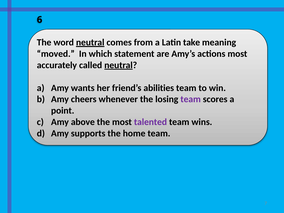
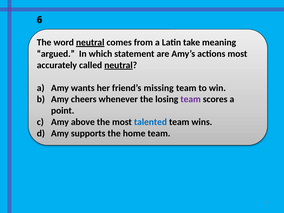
moved: moved -> argued
abilities: abilities -> missing
talented colour: purple -> blue
